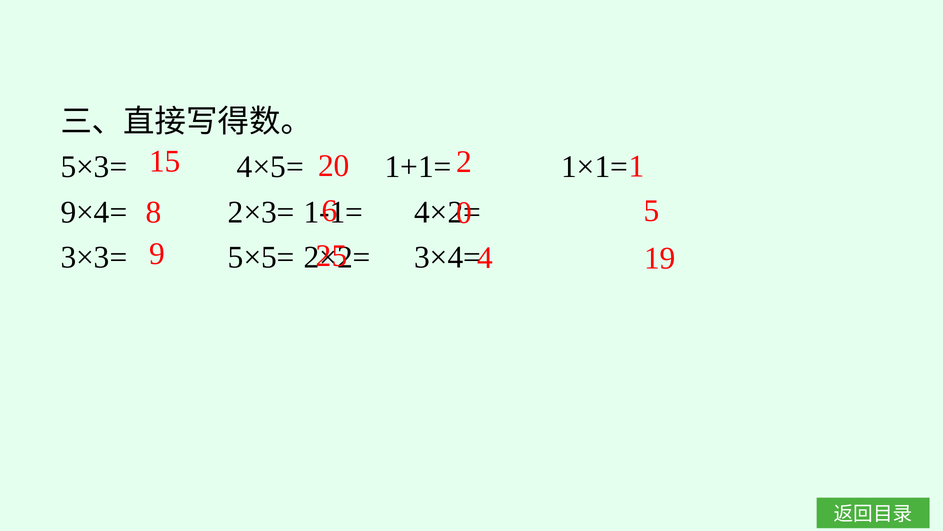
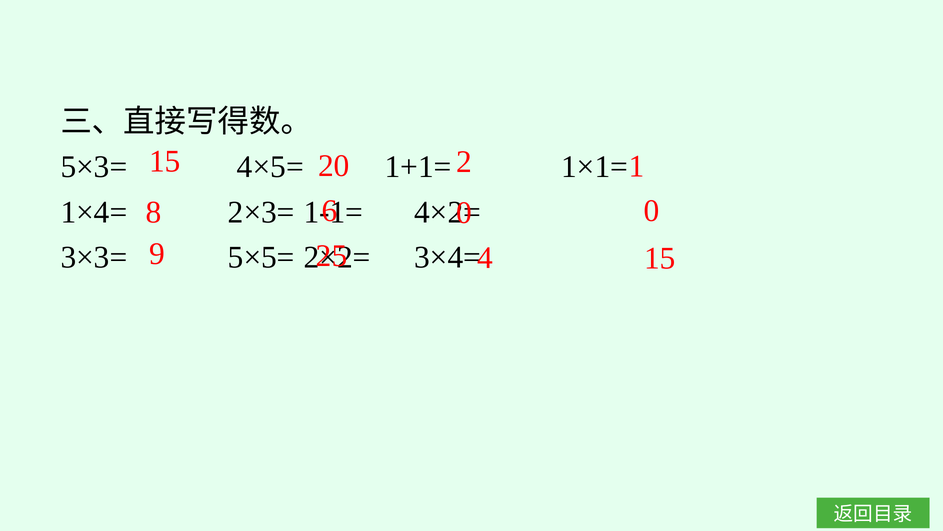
9×4=: 9×4= -> 1×4=
5 at (652, 211): 5 -> 0
4 19: 19 -> 15
